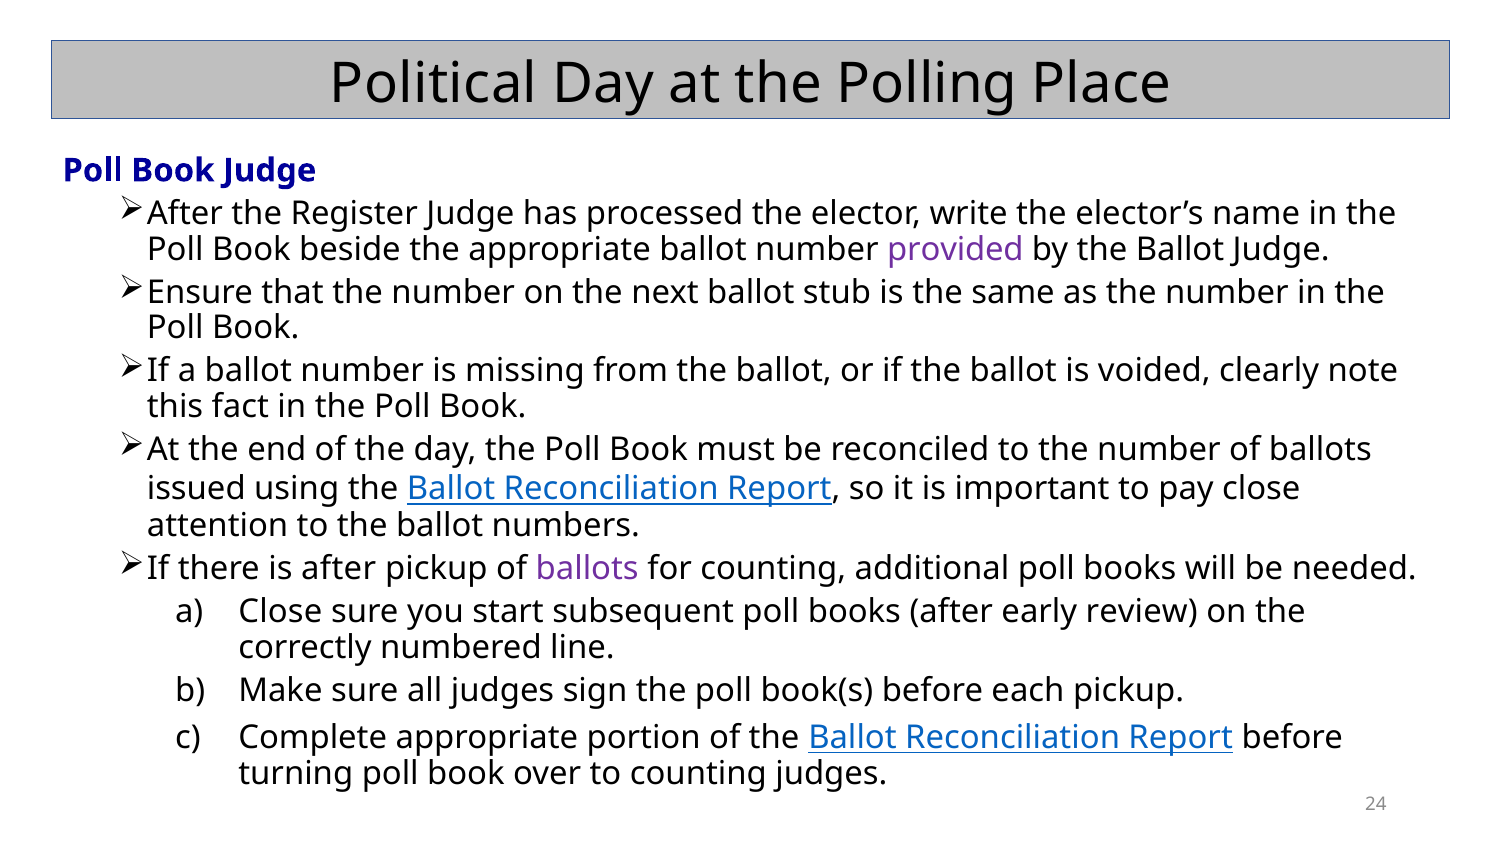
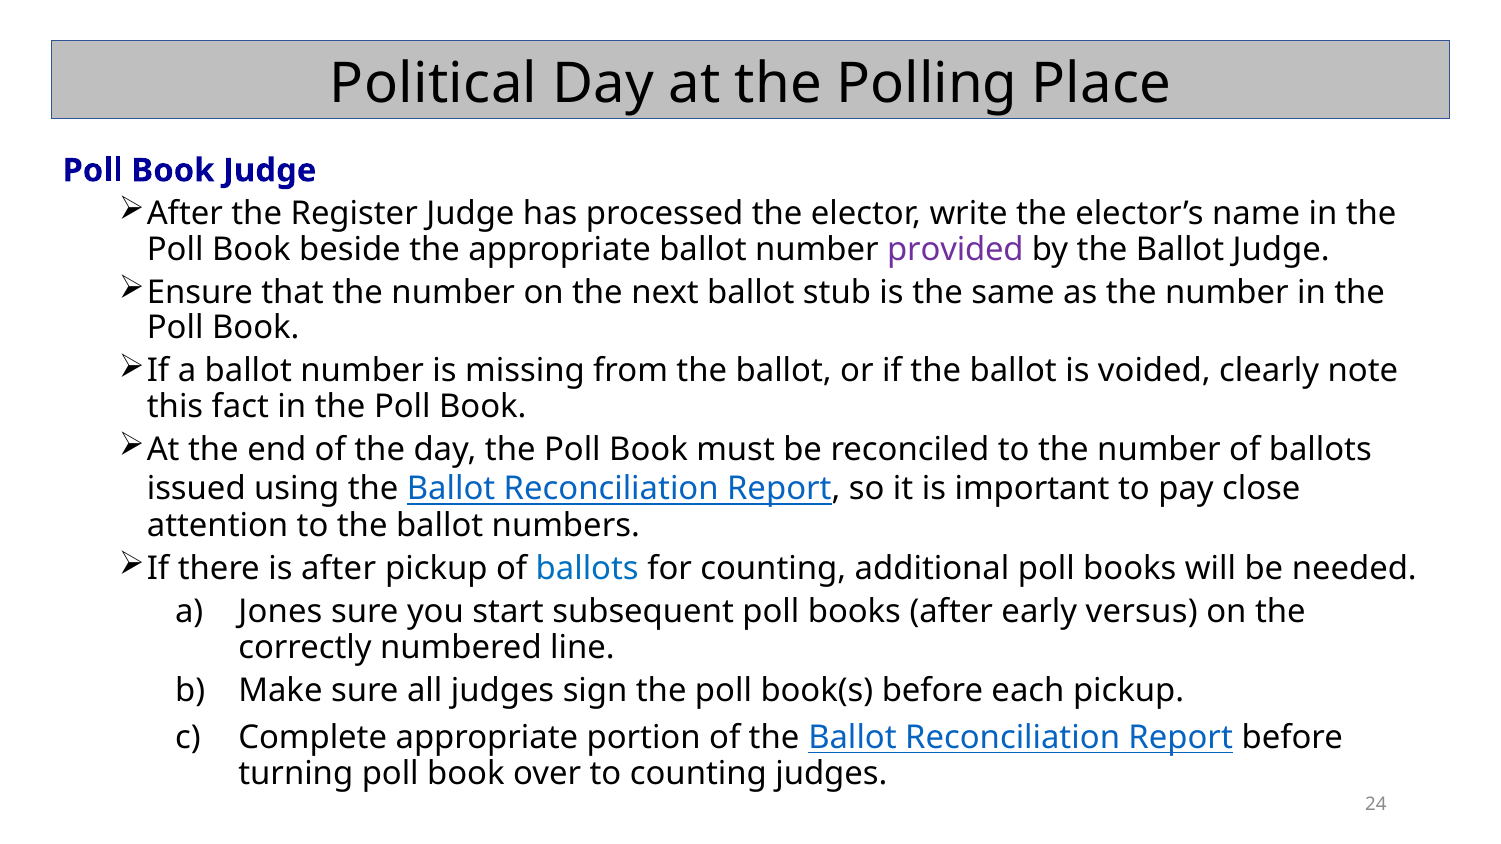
ballots at (587, 569) colour: purple -> blue
a Close: Close -> Jones
review: review -> versus
